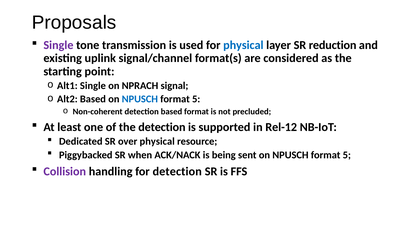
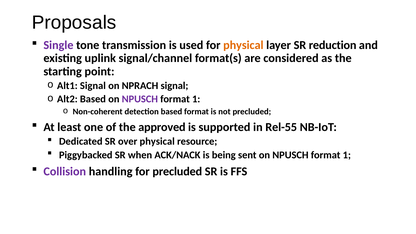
physical at (243, 45) colour: blue -> orange
Alt1 Single: Single -> Signal
NPUSCH at (140, 99) colour: blue -> purple
5 at (196, 99): 5 -> 1
the detection: detection -> approved
Rel-12: Rel-12 -> Rel-55
5 at (347, 155): 5 -> 1
for detection: detection -> precluded
